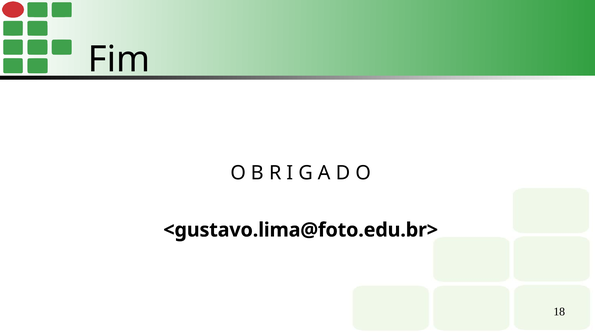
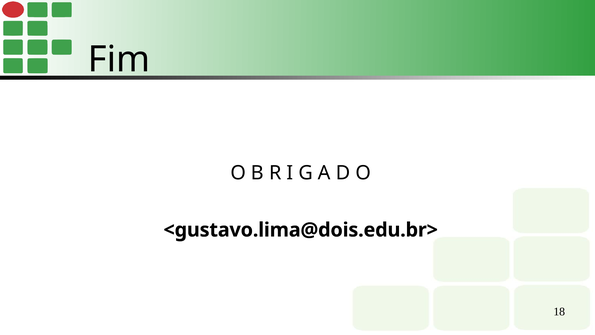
<gustavo.lima@foto.edu.br>: <gustavo.lima@foto.edu.br> -> <gustavo.lima@dois.edu.br>
